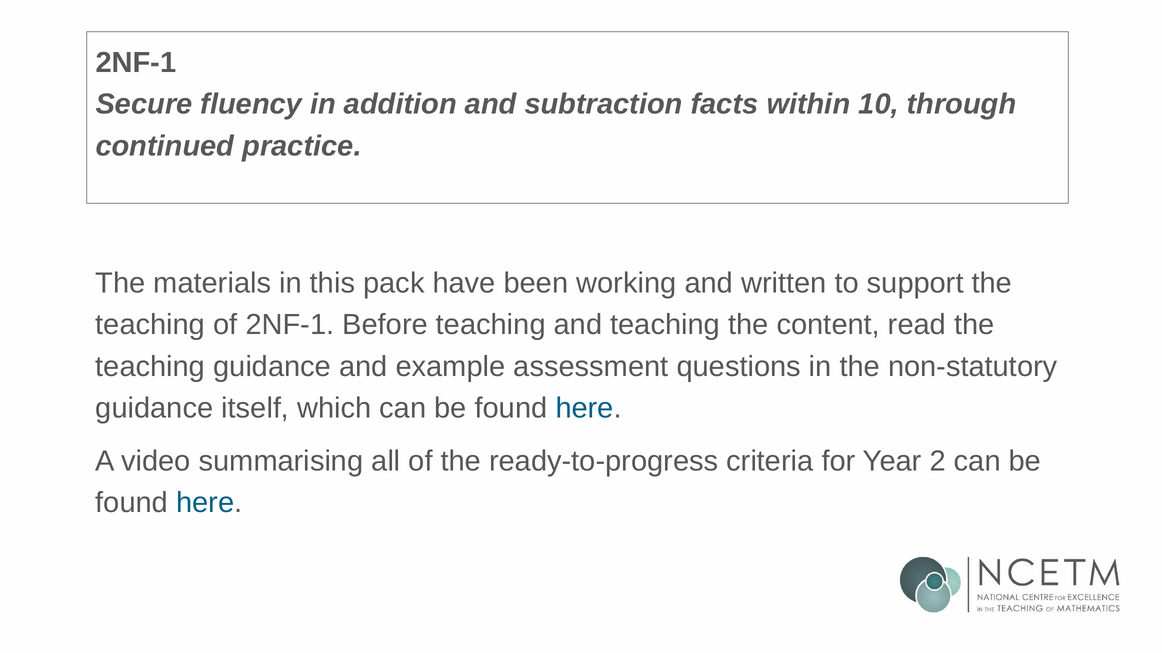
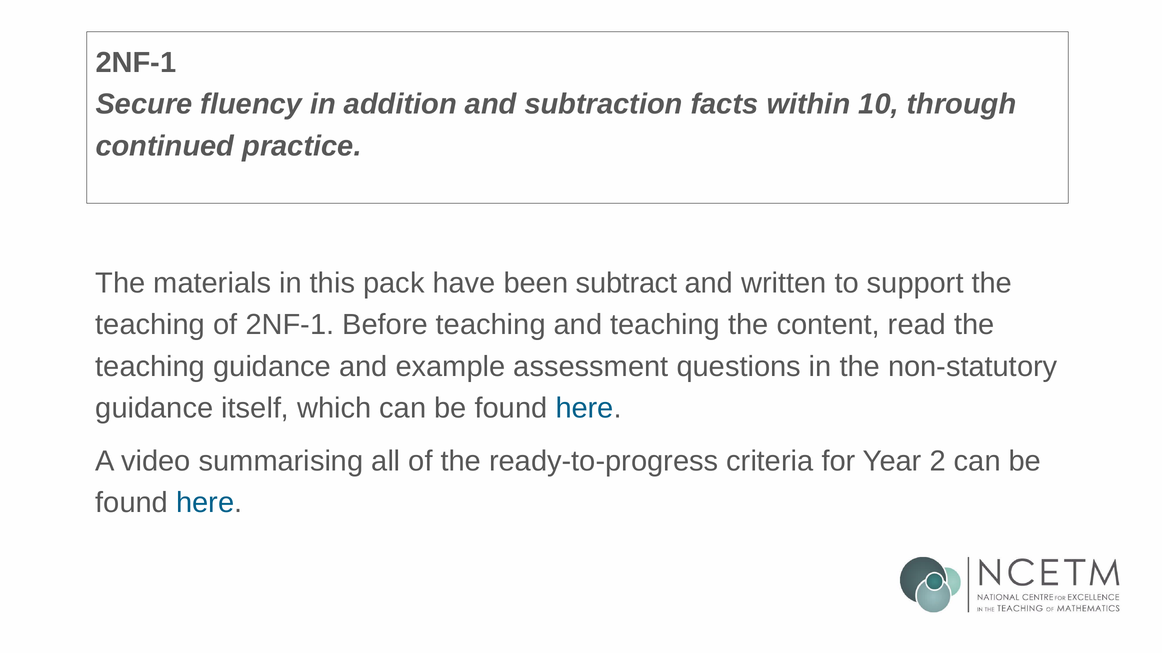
working: working -> subtract
